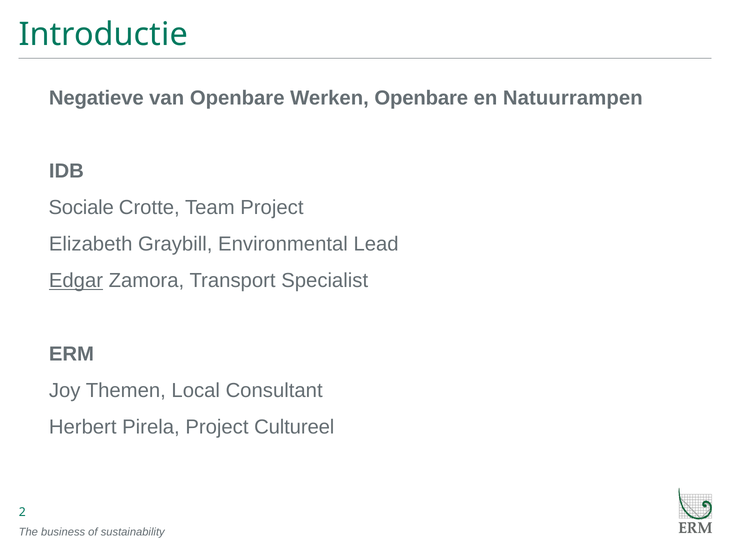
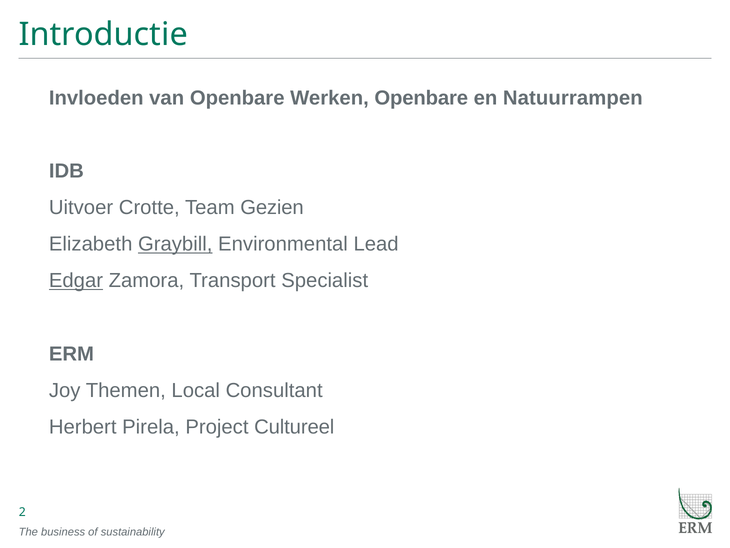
Negatieve: Negatieve -> Invloeden
Sociale: Sociale -> Uitvoer
Team Project: Project -> Gezien
Graybill underline: none -> present
